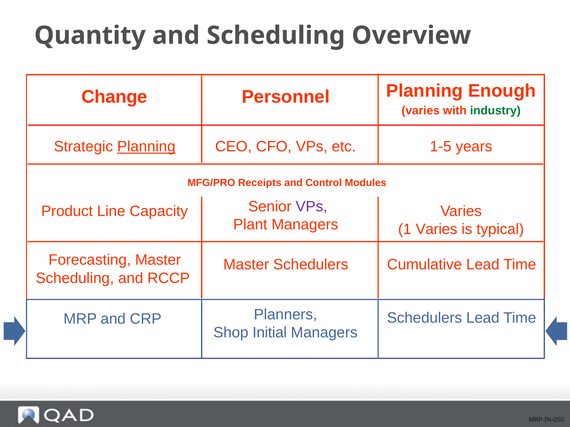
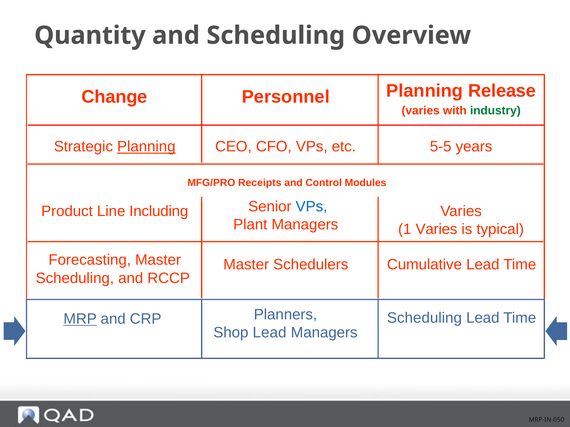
Enough: Enough -> Release
1-5: 1-5 -> 5-5
VPs at (312, 207) colour: purple -> blue
Capacity: Capacity -> Including
Schedulers at (425, 318): Schedulers -> Scheduling
MRP underline: none -> present
Shop Initial: Initial -> Lead
